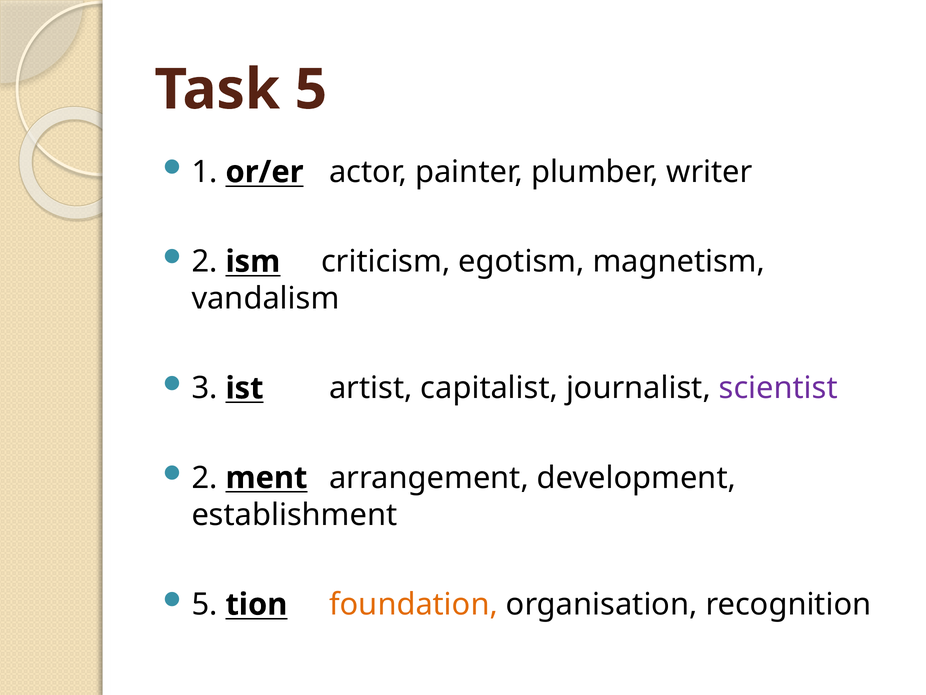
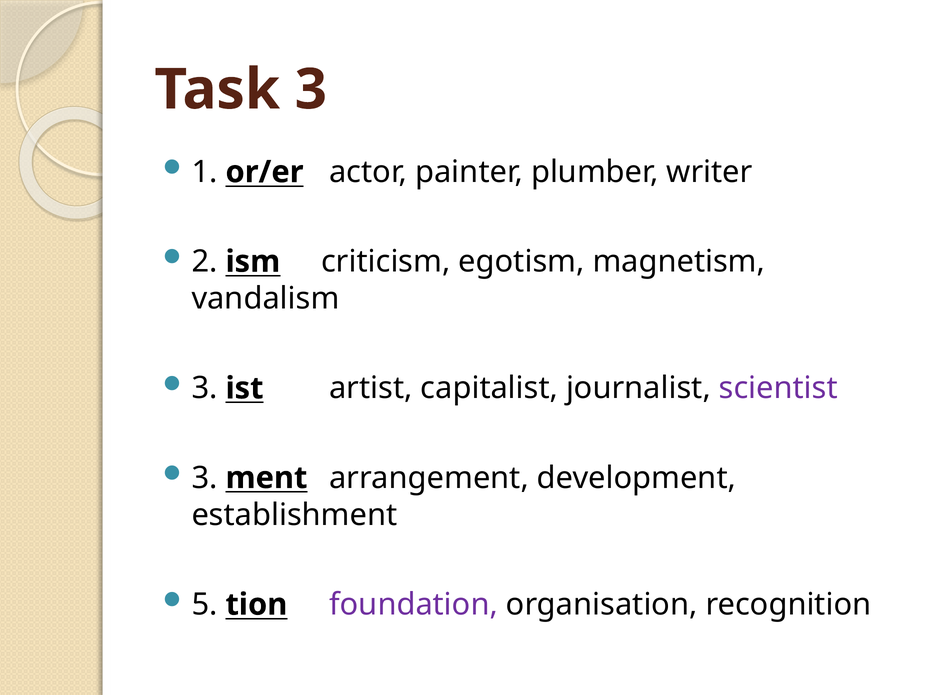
Task 5: 5 -> 3
2 at (204, 478): 2 -> 3
foundation colour: orange -> purple
